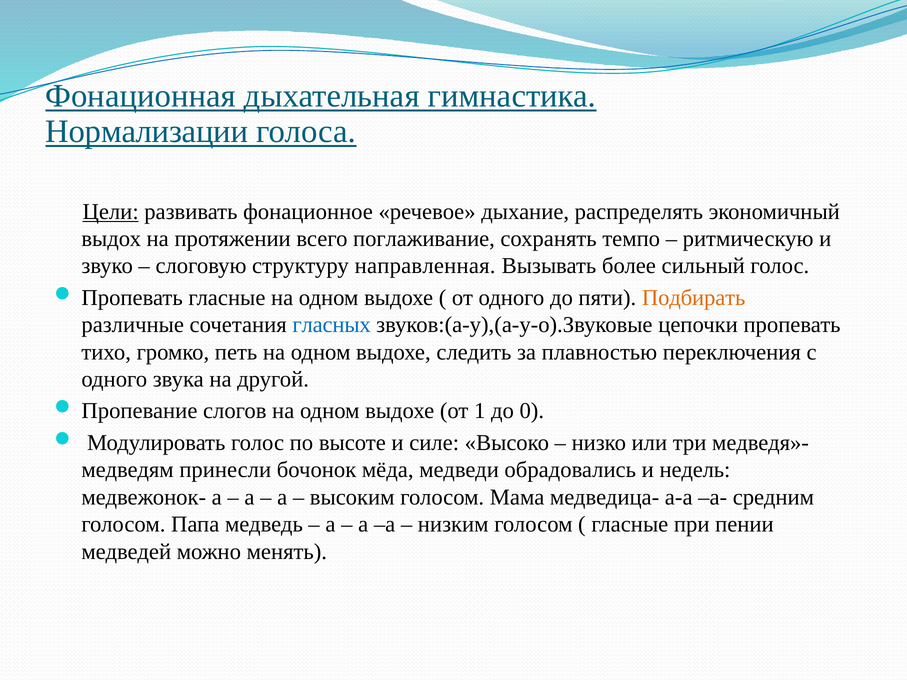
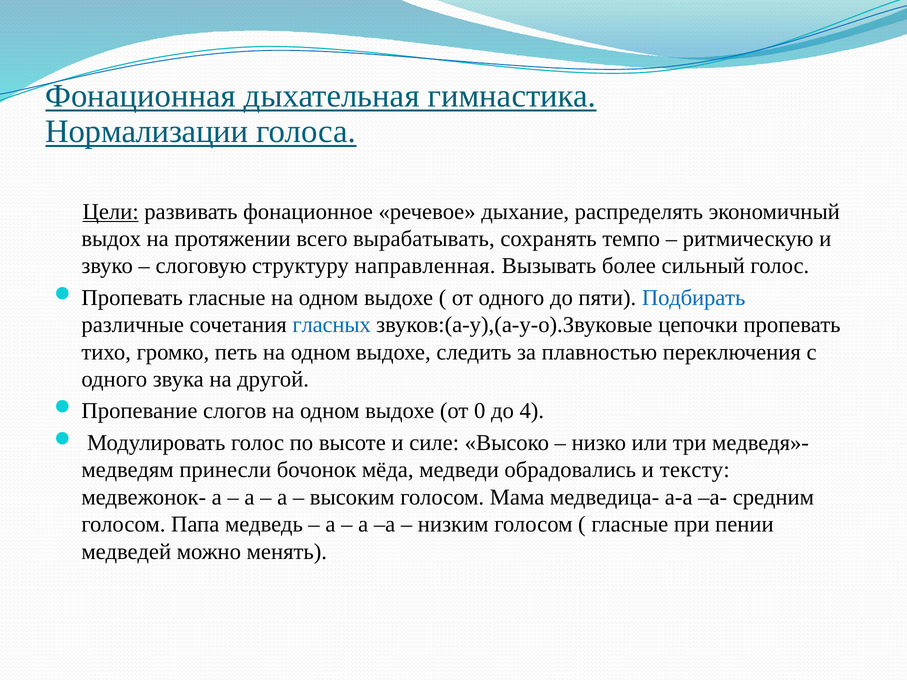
поглаживание: поглаживание -> вырабатывать
Подбирать colour: orange -> blue
1: 1 -> 0
0: 0 -> 4
недель: недель -> тексту
